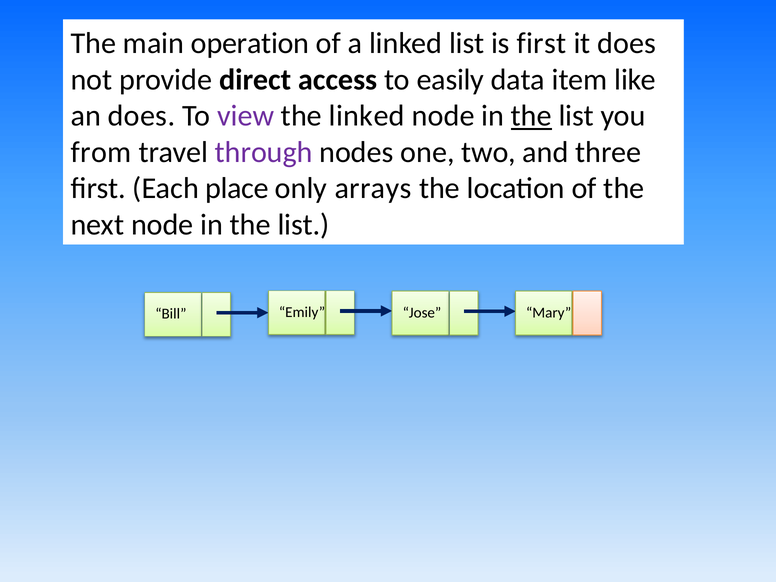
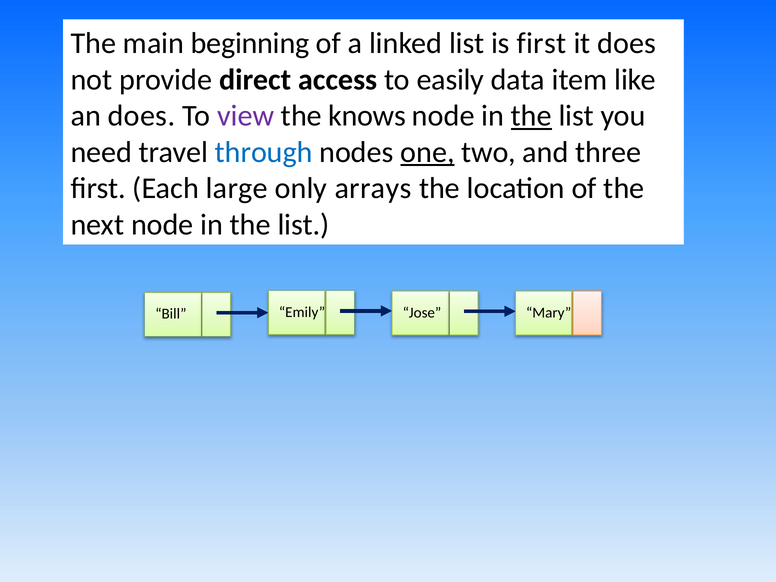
operation: operation -> beginning
the linked: linked -> knows
from: from -> need
through colour: purple -> blue
one underline: none -> present
place: place -> large
